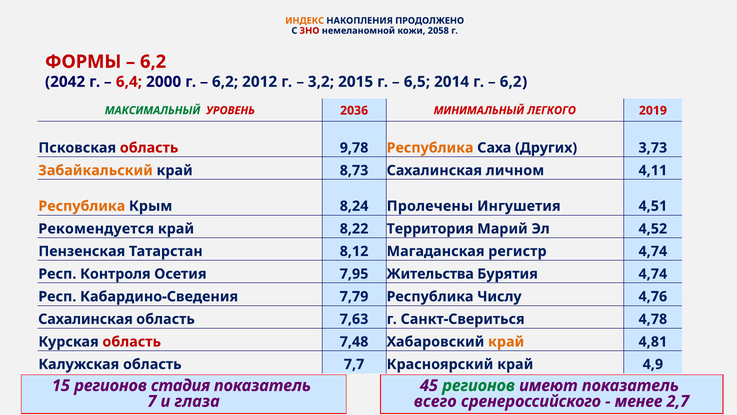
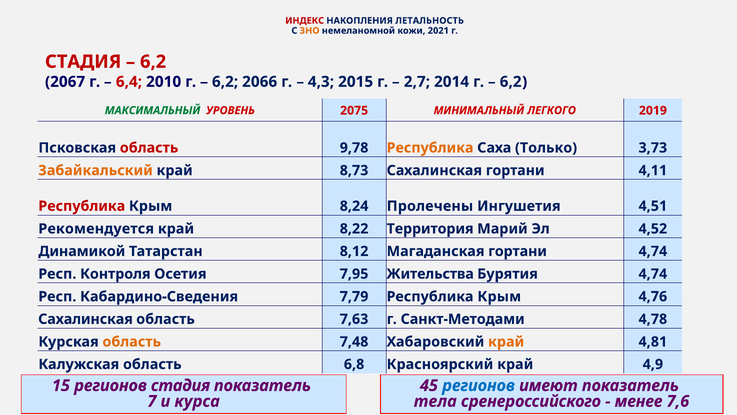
ИНДЕКС colour: orange -> red
ПРОДОЛЖЕНО: ПРОДОЛЖЕНО -> ЛЕТАЛЬНОСТЬ
ЗНО colour: red -> orange
2058: 2058 -> 2021
ФОРМЫ at (83, 62): ФОРМЫ -> СТАДИЯ
2042: 2042 -> 2067
2000: 2000 -> 2010
2012: 2012 -> 2066
3,2: 3,2 -> 4,3
6,5: 6,5 -> 2,7
2036: 2036 -> 2075
Других: Других -> Только
Сахалинская личном: личном -> гортани
Республика at (82, 206) colour: orange -> red
Пензенская: Пензенская -> Динамикой
Магаданская регистр: регистр -> гортани
Числу at (499, 296): Числу -> Крым
Санкт-Свериться: Санкт-Свериться -> Санкт-Методами
область at (132, 341) colour: red -> orange
7,7: 7,7 -> 6,8
регионов at (479, 385) colour: green -> blue
глаза: глаза -> курса
всего: всего -> тела
2,7: 2,7 -> 7,6
